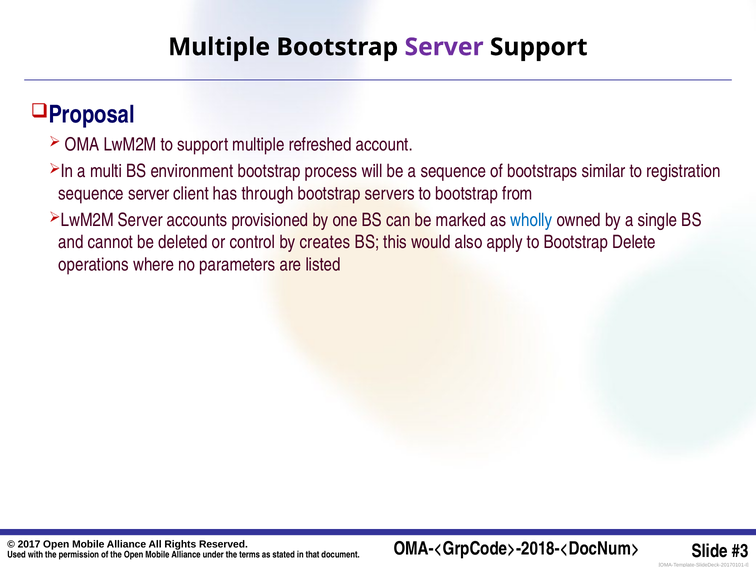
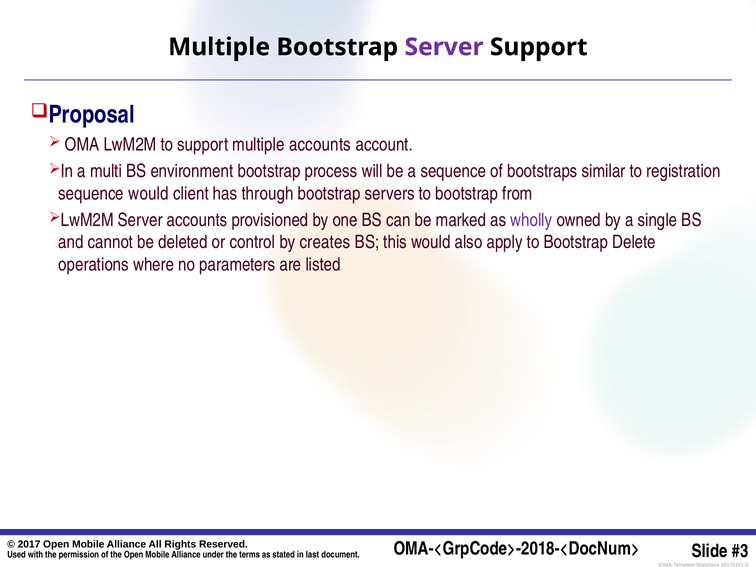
multiple refreshed: refreshed -> accounts
sequence server: server -> would
wholly colour: blue -> purple
that: that -> last
